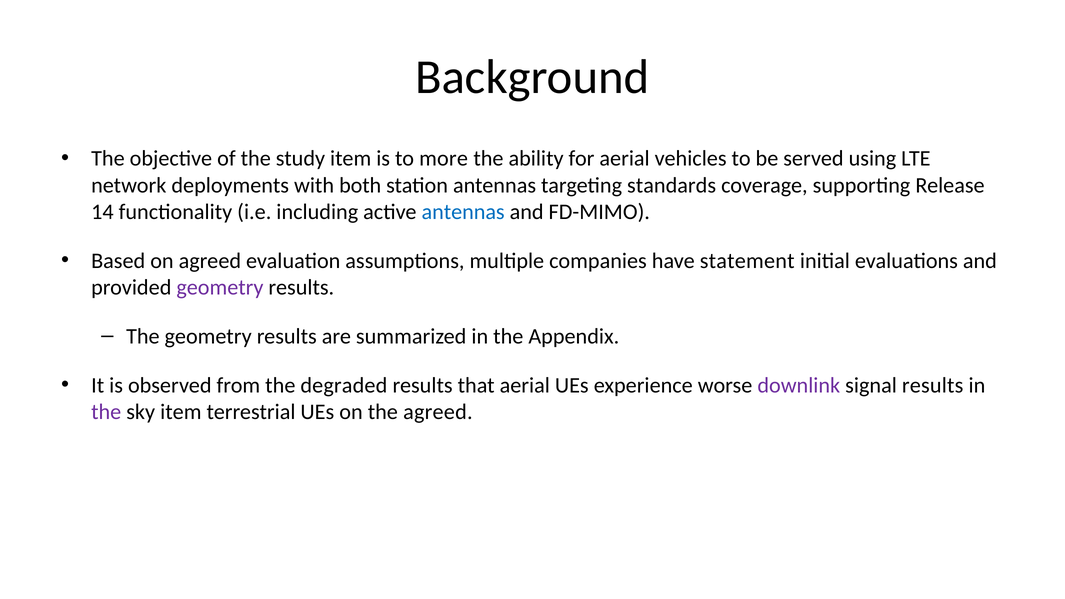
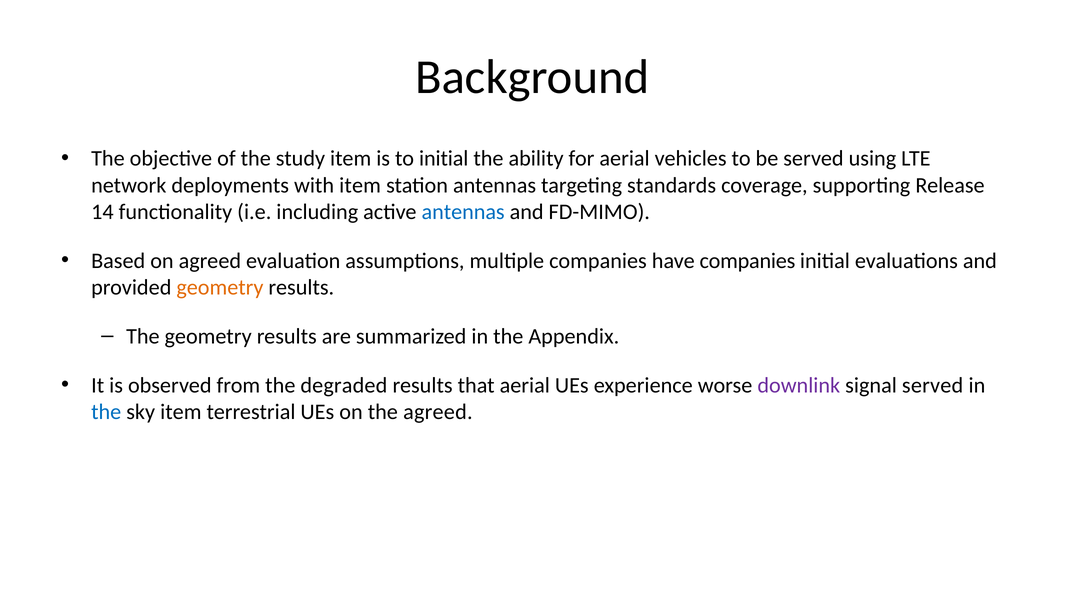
to more: more -> initial
with both: both -> item
have statement: statement -> companies
geometry at (220, 288) colour: purple -> orange
signal results: results -> served
the at (106, 412) colour: purple -> blue
